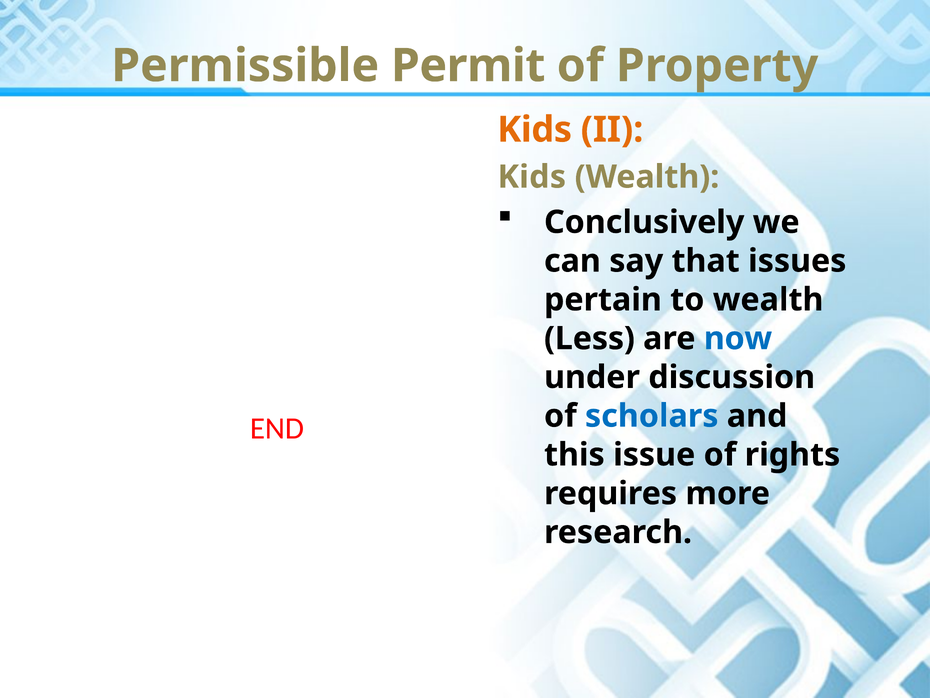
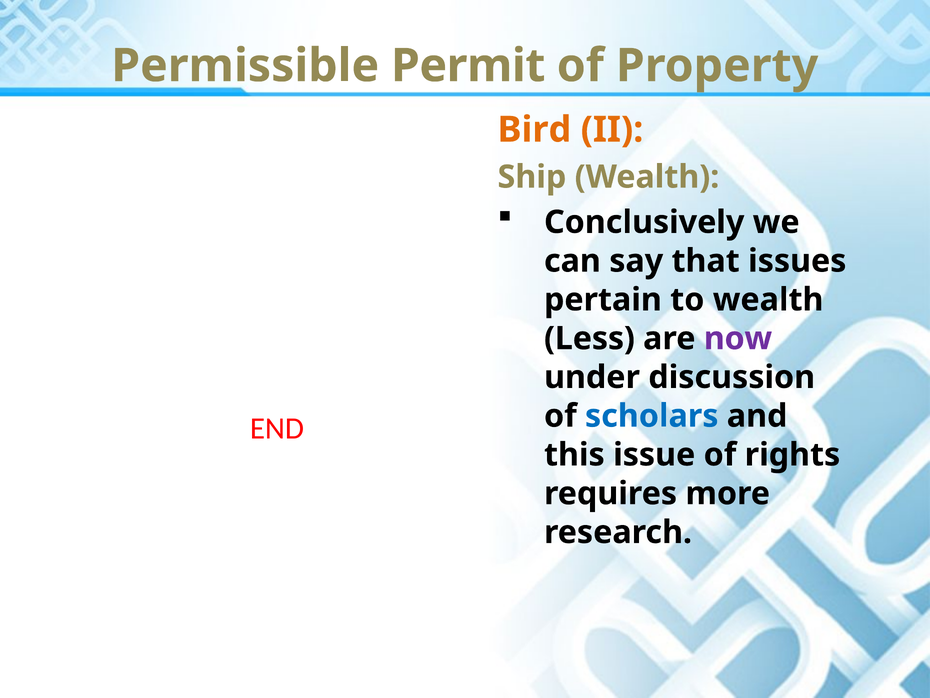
Kids at (535, 130): Kids -> Bird
Kids at (532, 177): Kids -> Ship
now colour: blue -> purple
